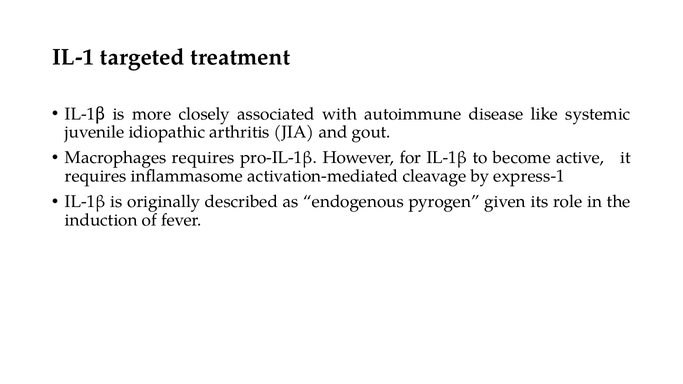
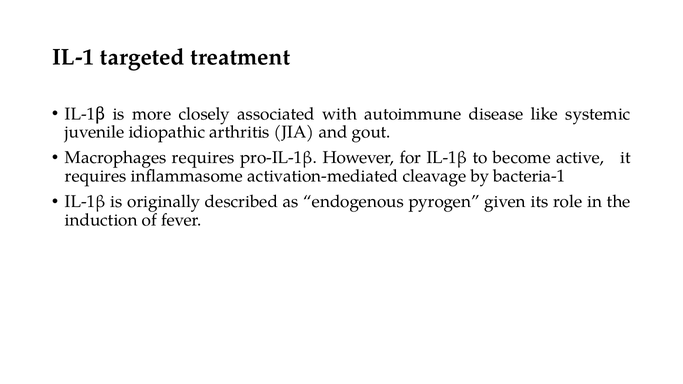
express-1: express-1 -> bacteria-1
